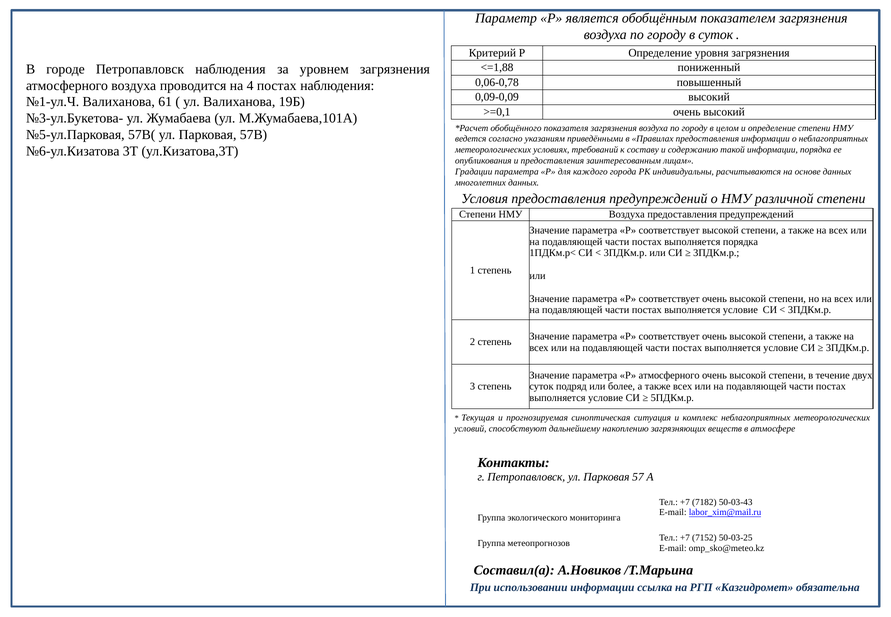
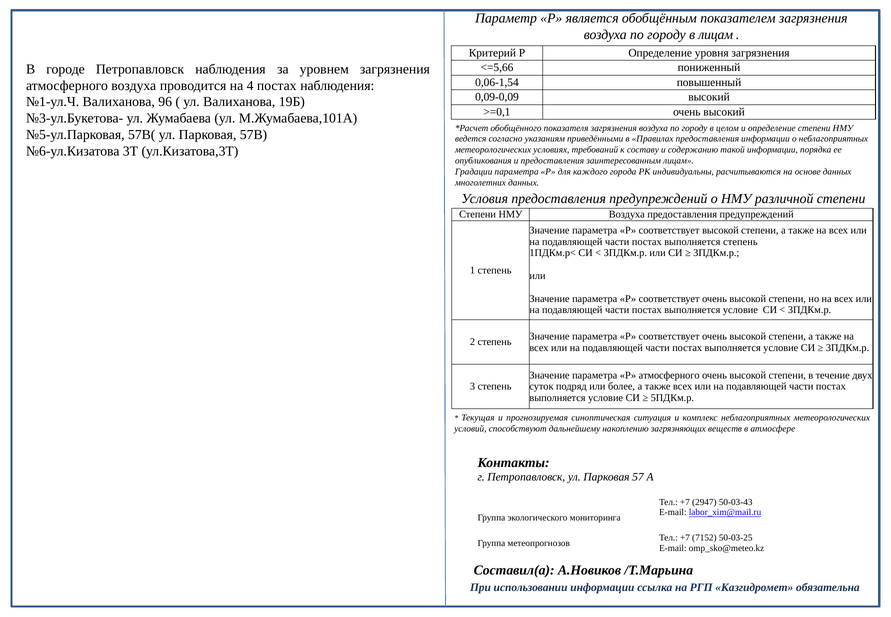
в суток: суток -> лицам
<=1,88: <=1,88 -> <=5,66
0,06-0,78: 0,06-0,78 -> 0,06-1,54
61: 61 -> 96
выполняется порядка: порядка -> степень
7182: 7182 -> 2947
